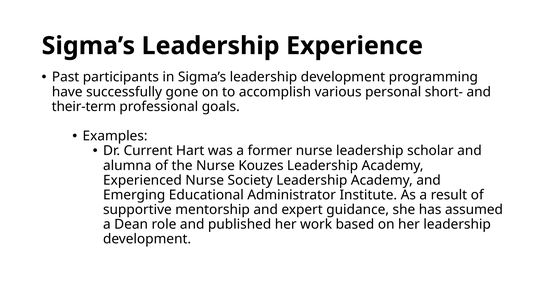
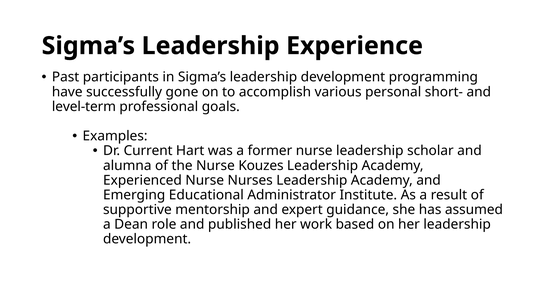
their-term: their-term -> level-term
Society: Society -> Nurses
